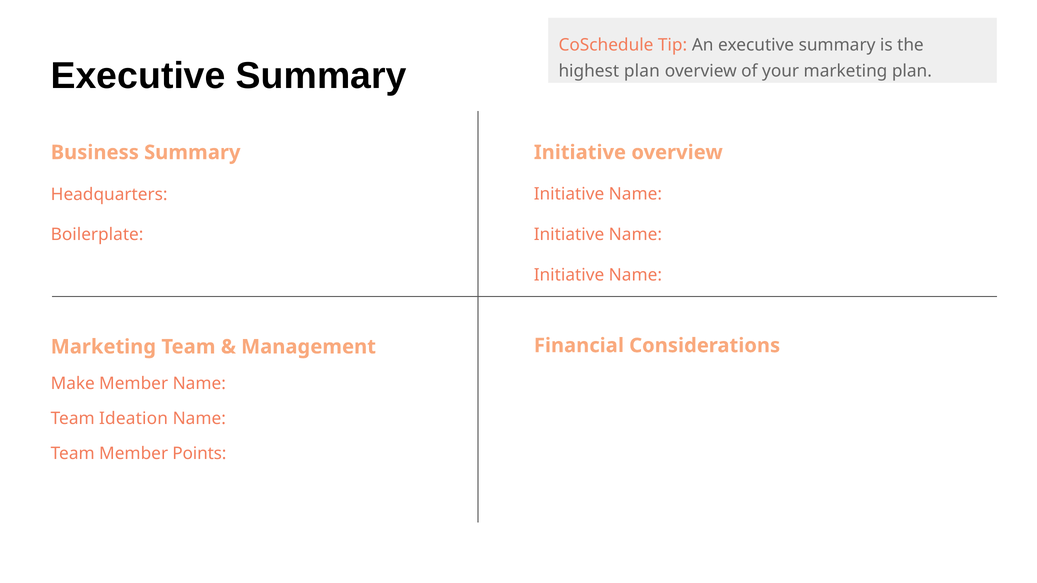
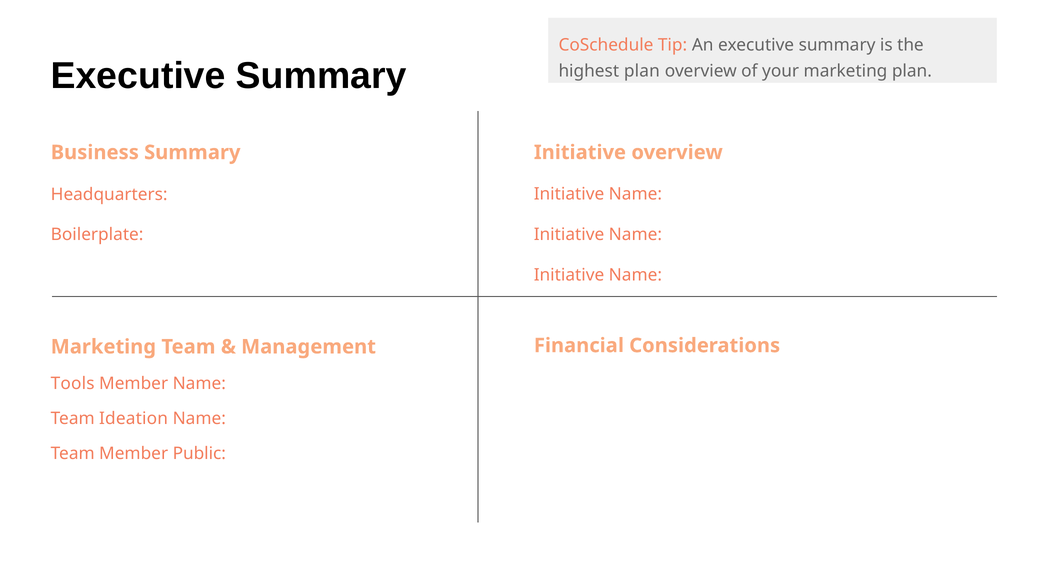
Make: Make -> Tools
Points: Points -> Public
